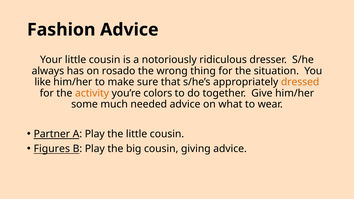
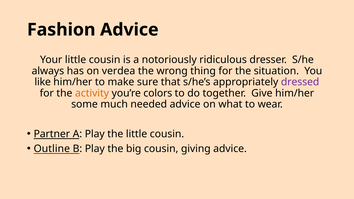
rosado: rosado -> verdea
dressed colour: orange -> purple
Figures: Figures -> Outline
